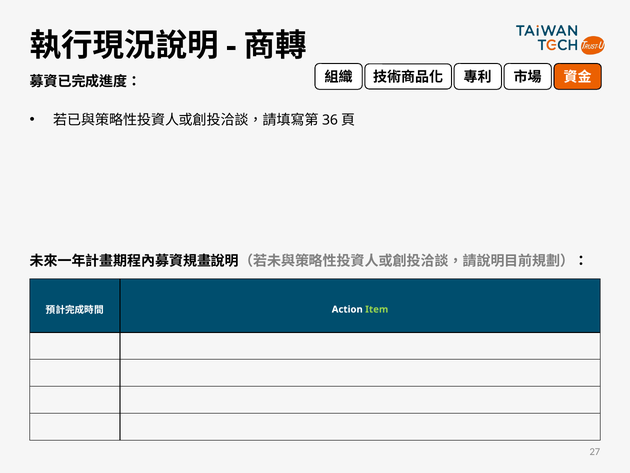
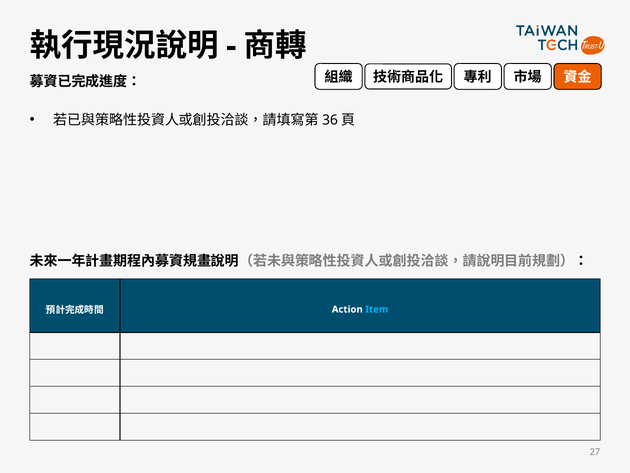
Item colour: light green -> light blue
